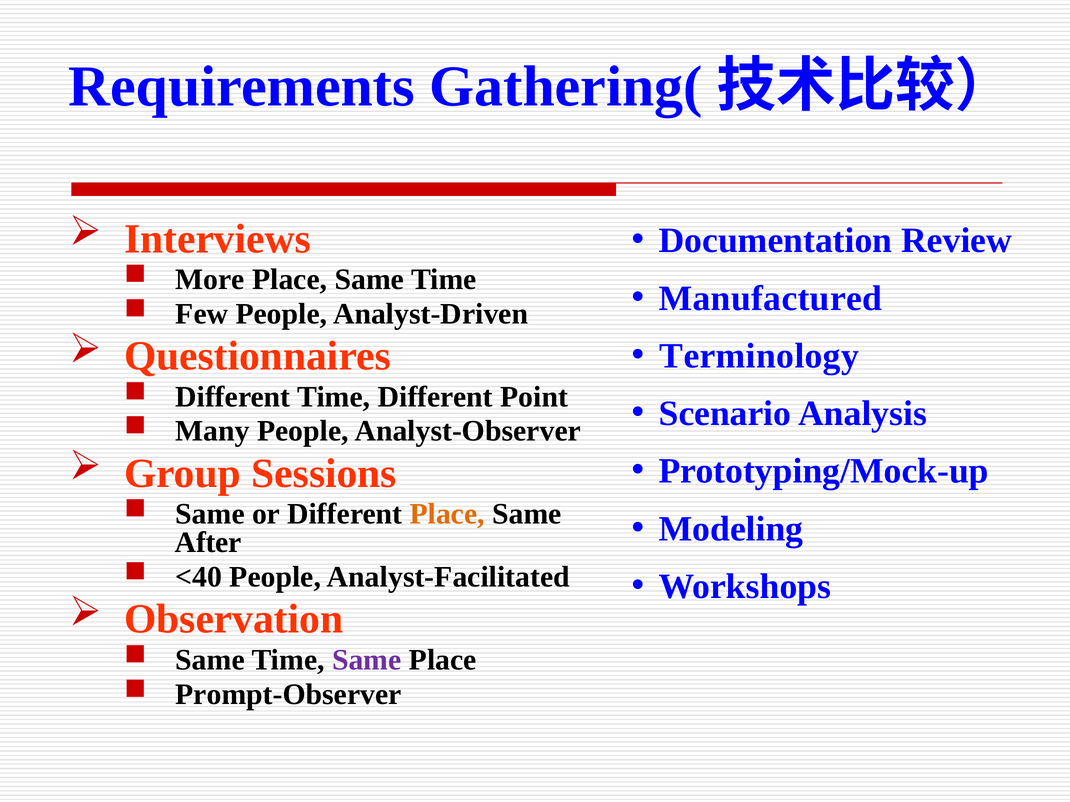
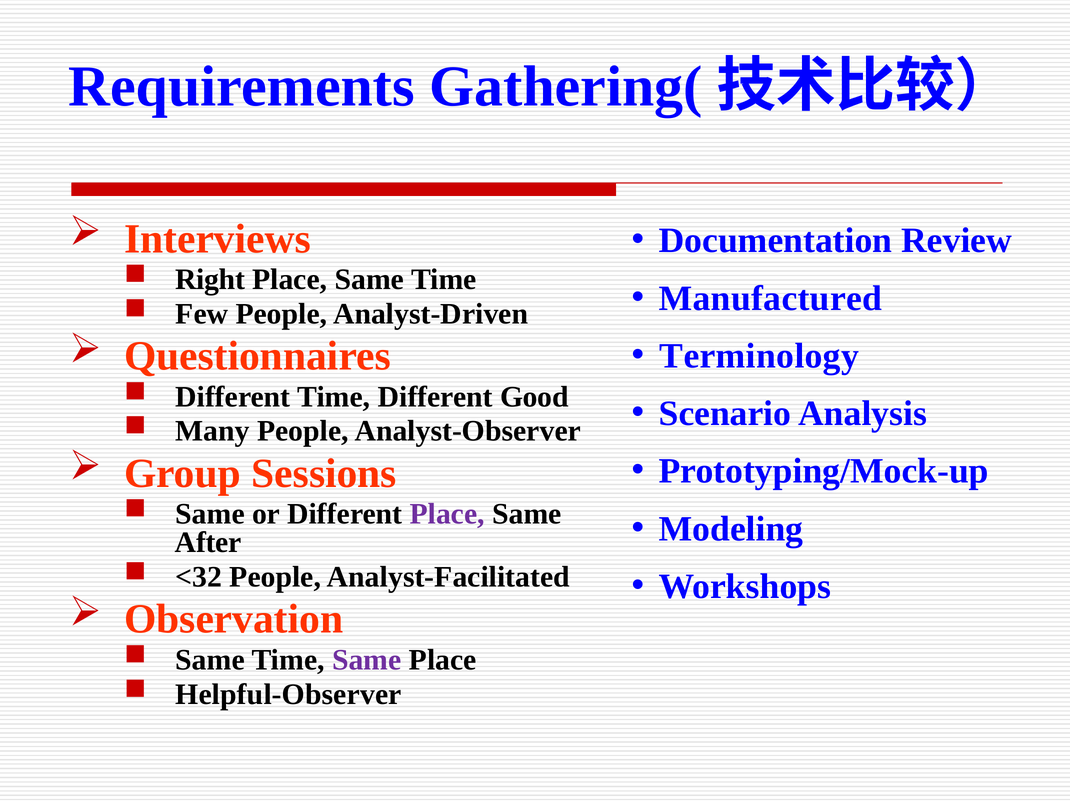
More: More -> Right
Point: Point -> Good
Place at (447, 514) colour: orange -> purple
<40: <40 -> <32
Prompt-Observer: Prompt-Observer -> Helpful-Observer
